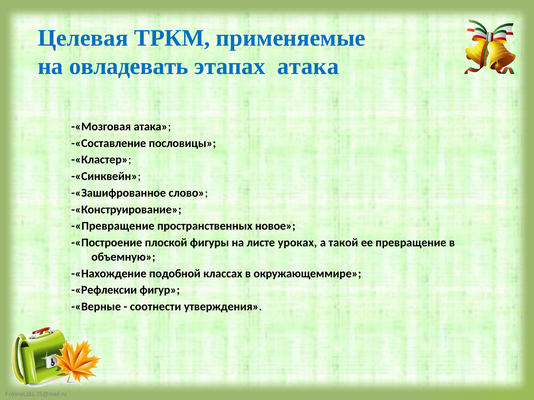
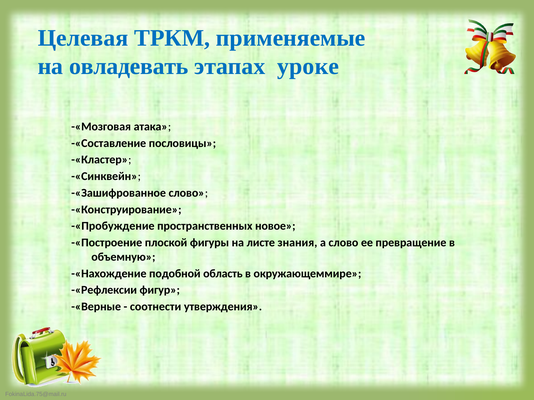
этапах атака: атака -> уроке
-«Превращение: -«Превращение -> -«Пробуждение
уроках: уроках -> знания
а такой: такой -> слово
классах: классах -> область
